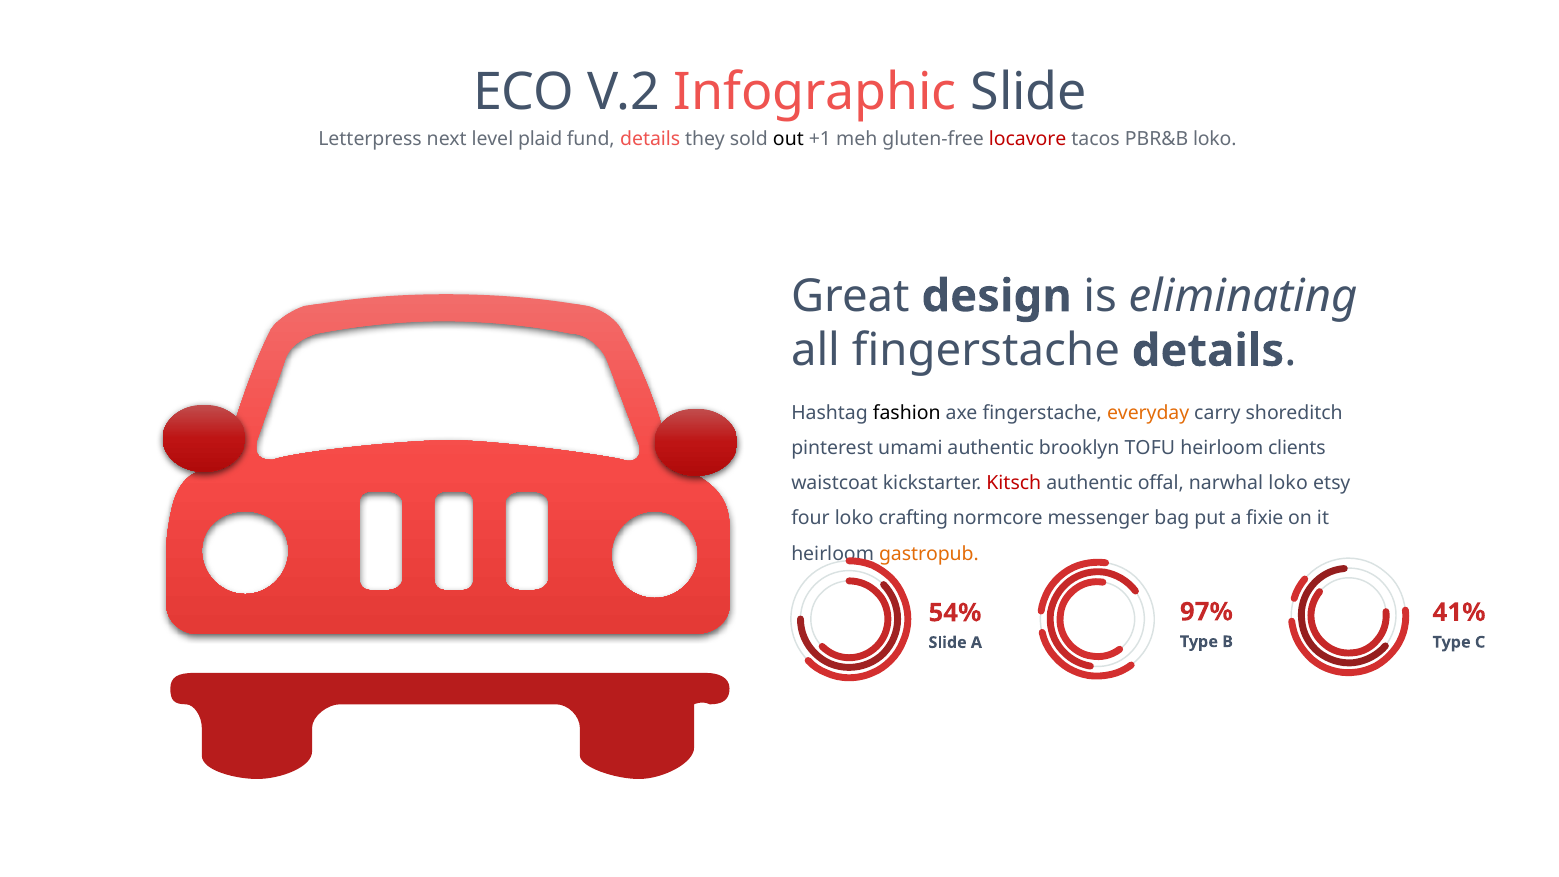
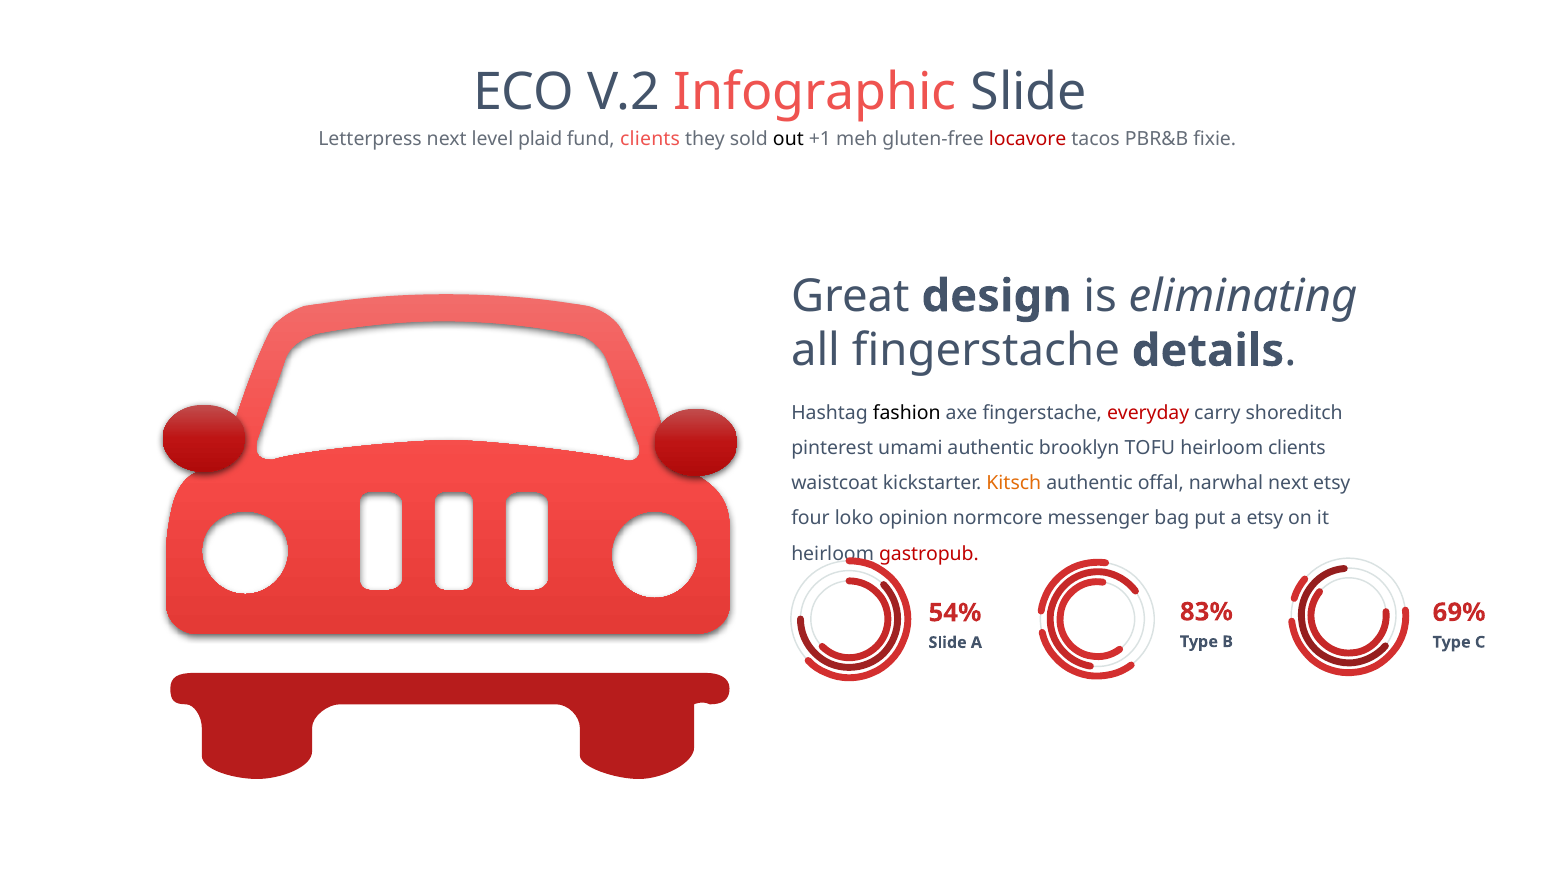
fund details: details -> clients
PBR&B loko: loko -> fixie
everyday colour: orange -> red
Kitsch colour: red -> orange
narwhal loko: loko -> next
crafting: crafting -> opinion
a fixie: fixie -> etsy
gastropub colour: orange -> red
97%: 97% -> 83%
41%: 41% -> 69%
